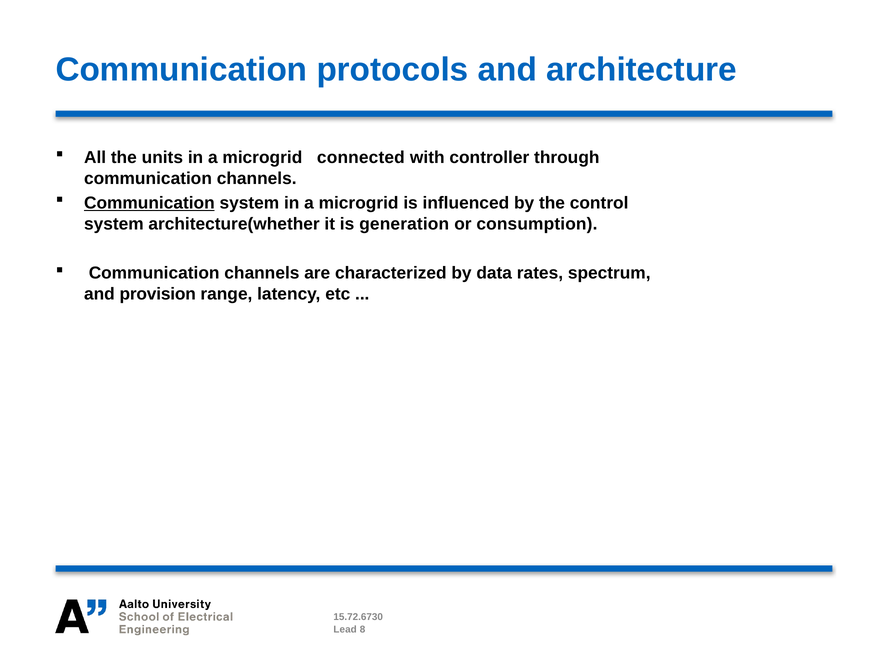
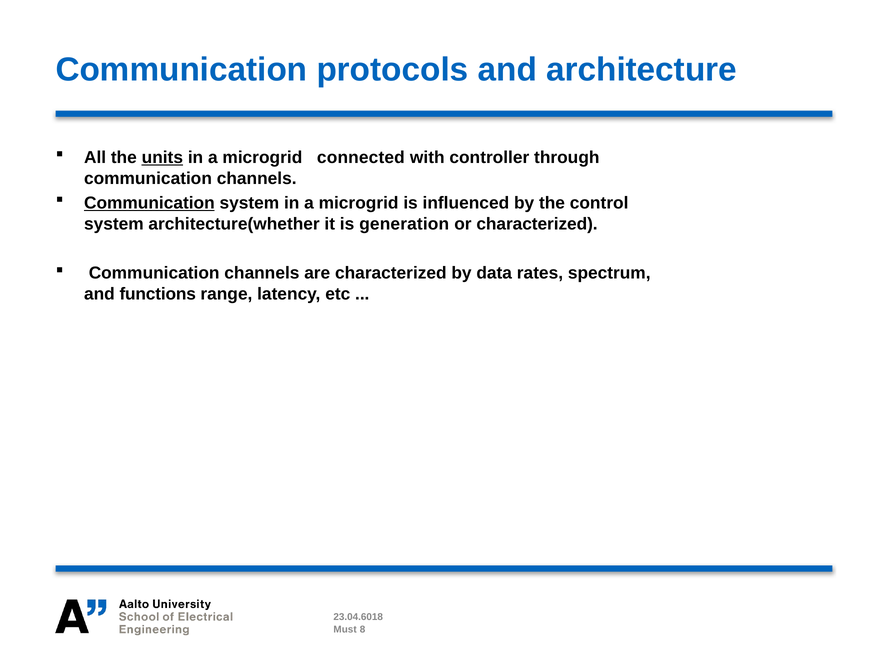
units underline: none -> present
or consumption: consumption -> characterized
provision: provision -> functions
15.72.6730: 15.72.6730 -> 23.04.6018
Lead: Lead -> Must
